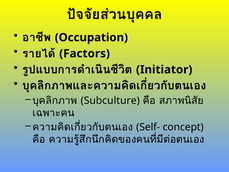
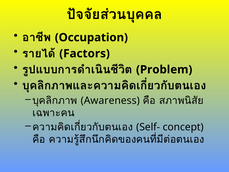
Initiator: Initiator -> Problem
Subculture: Subculture -> Awareness
